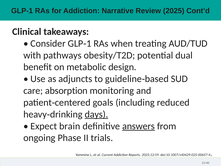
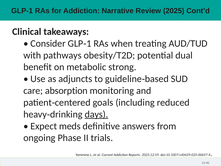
design: design -> strong
brain: brain -> meds
answers underline: present -> none
